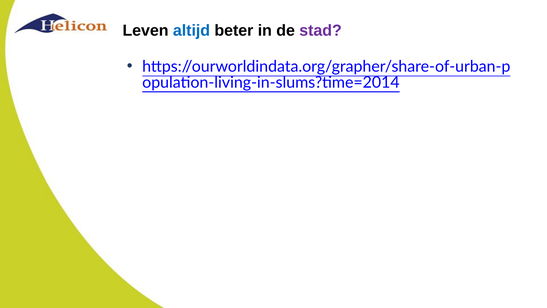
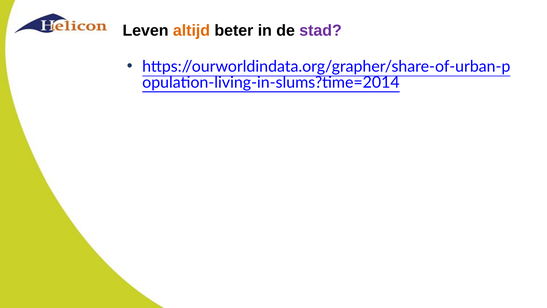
altijd colour: blue -> orange
